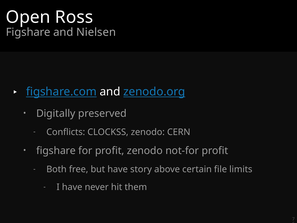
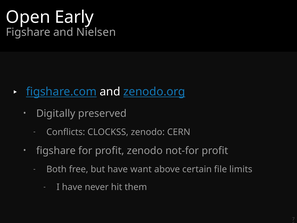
Ross: Ross -> Early
story: story -> want
